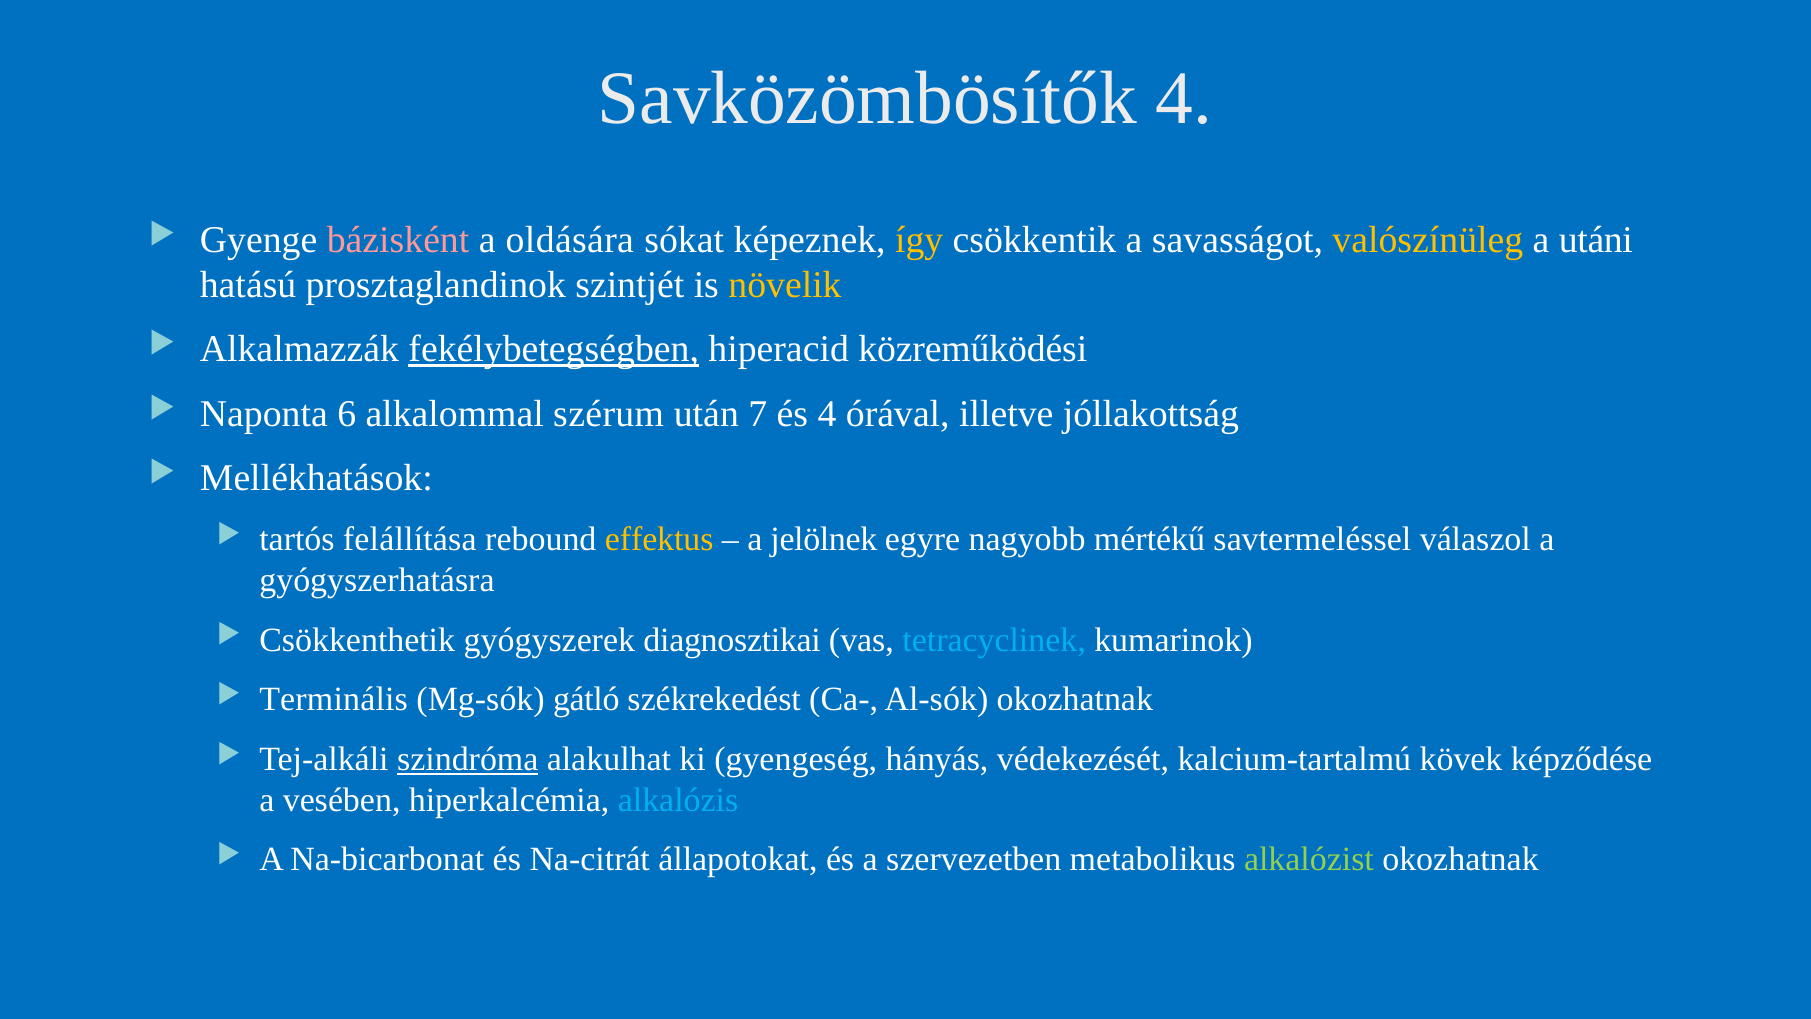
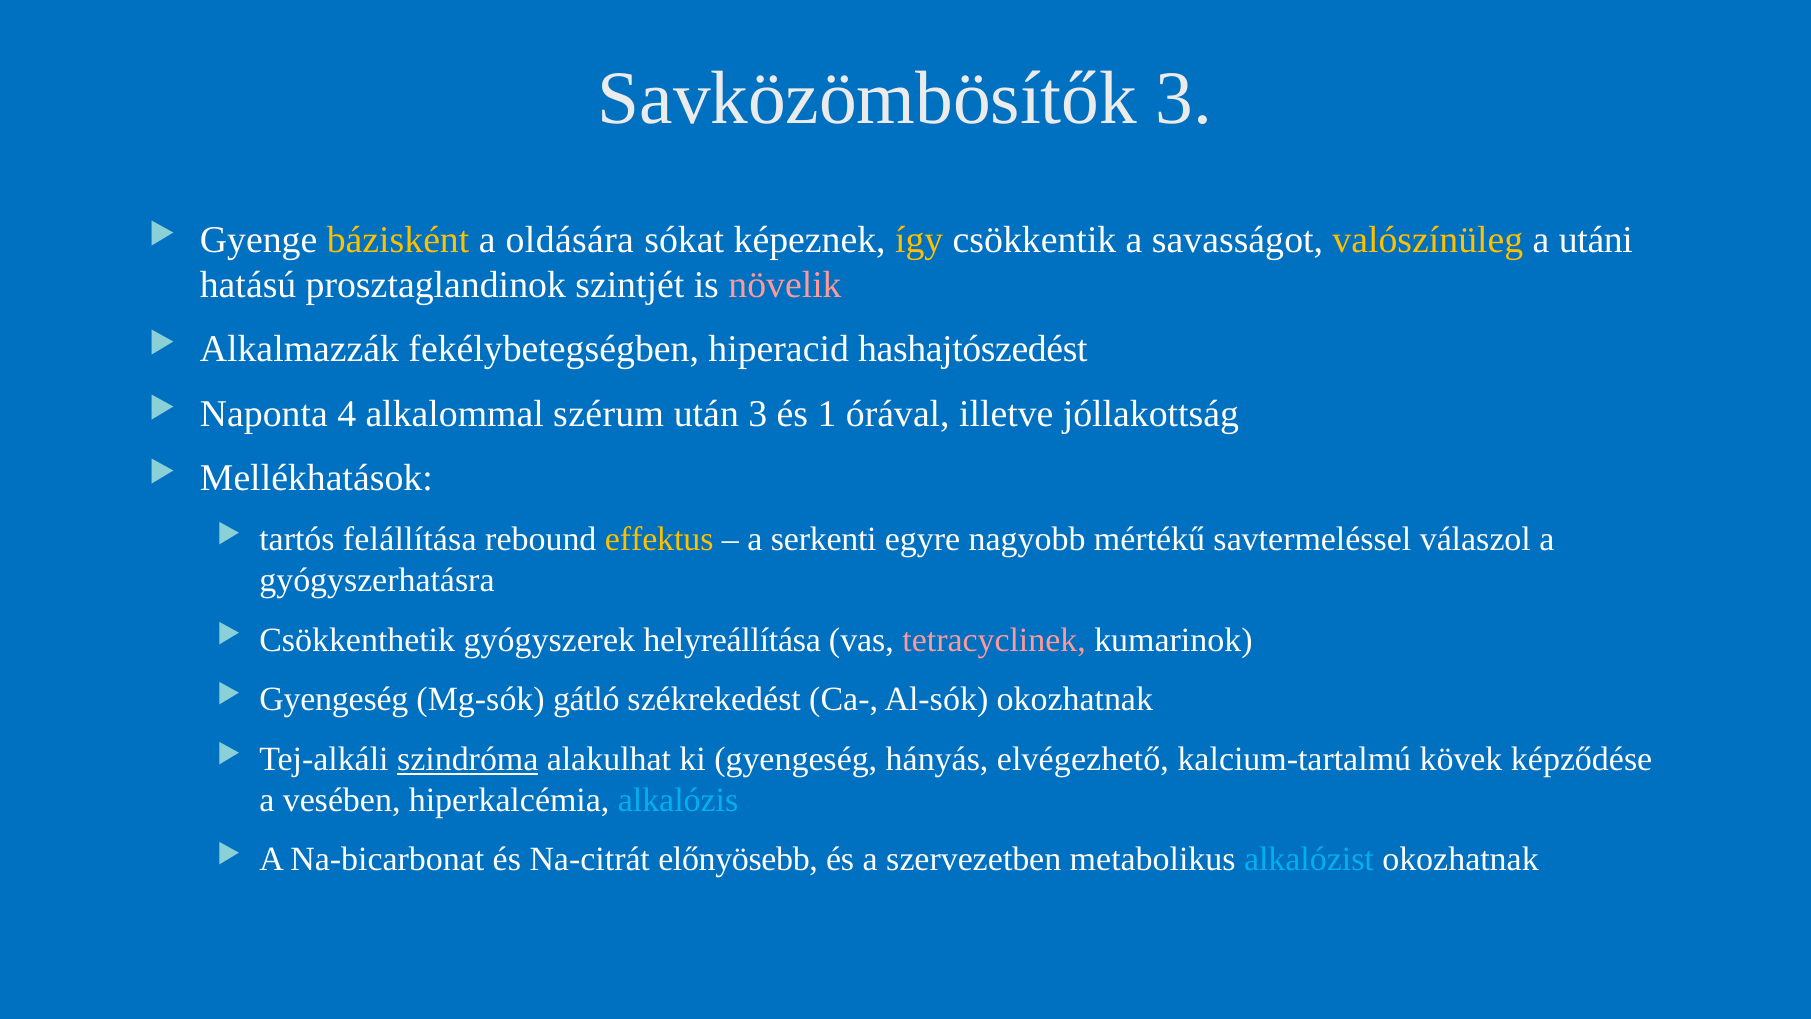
Savközömbösítők 4: 4 -> 3
bázisként colour: pink -> yellow
növelik colour: yellow -> pink
fekélybetegségben underline: present -> none
közreműködési: közreműködési -> hashajtószedést
6: 6 -> 4
után 7: 7 -> 3
és 4: 4 -> 1
jelölnek: jelölnek -> serkenti
diagnosztikai: diagnosztikai -> helyreállítása
tetracyclinek colour: light blue -> pink
Terminális at (334, 699): Terminális -> Gyengeség
védekezését: védekezését -> elvégezhető
állapotokat: állapotokat -> előnyösebb
alkalózist colour: light green -> light blue
